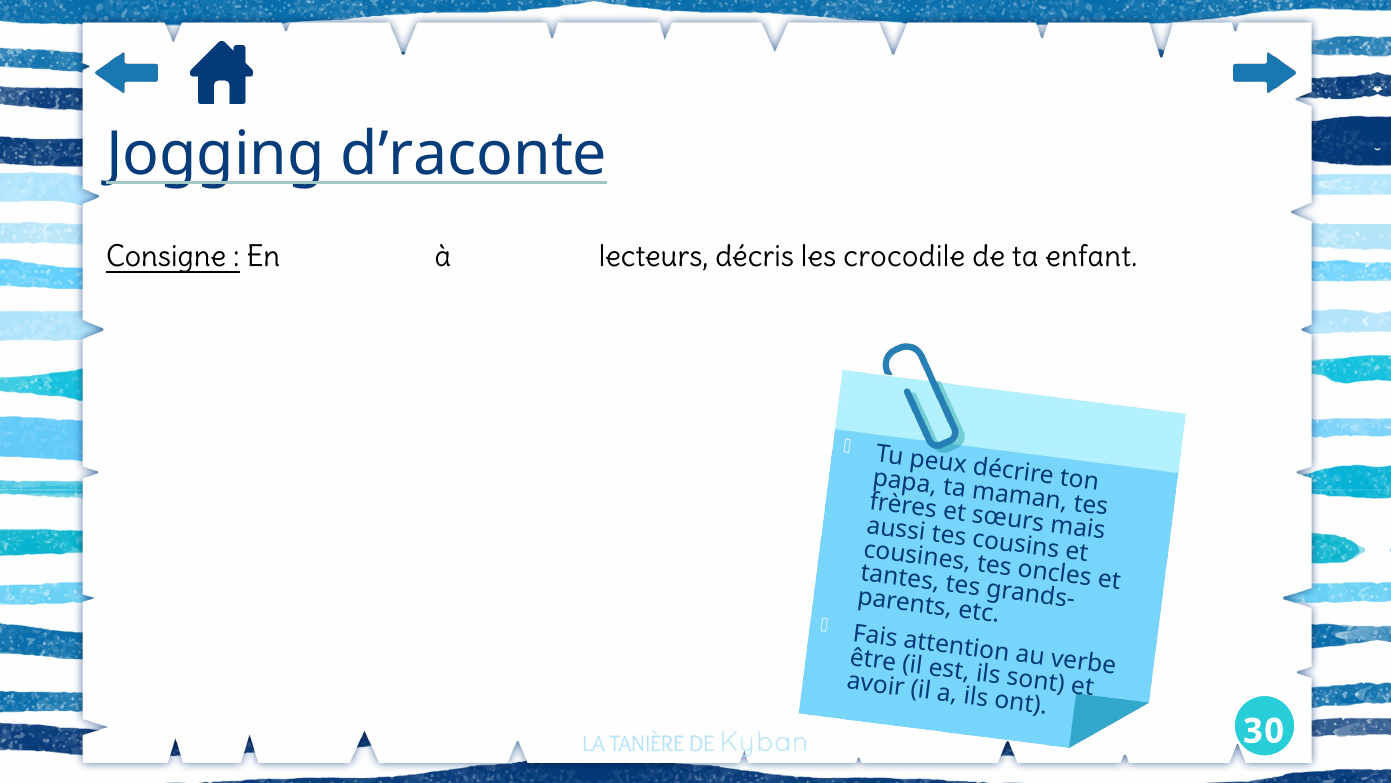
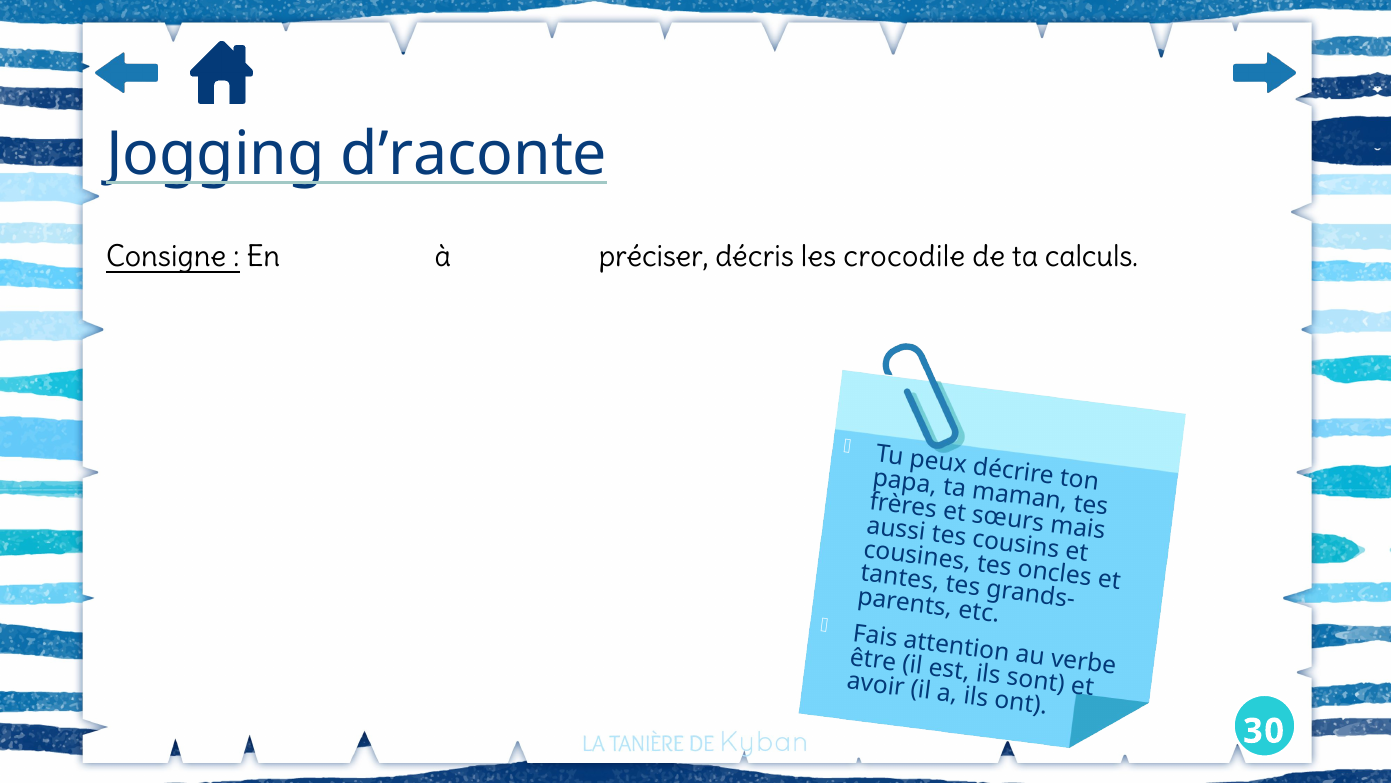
lecteurs: lecteurs -> préciser
enfant: enfant -> calculs
